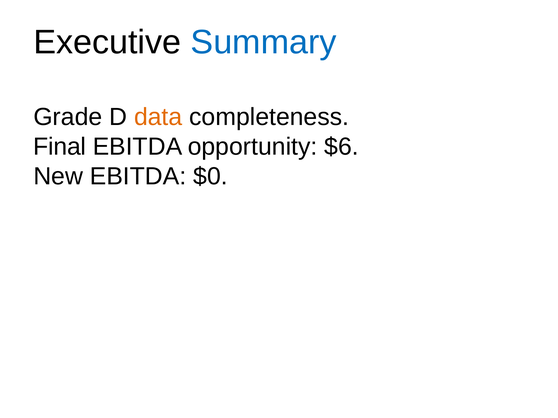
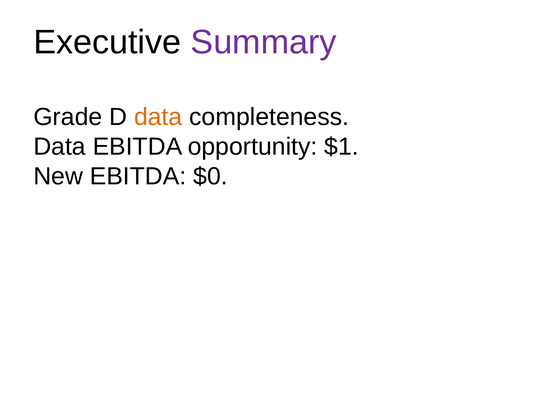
Summary colour: blue -> purple
Final at (60, 147): Final -> Data
$6: $6 -> $1
